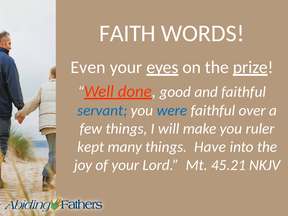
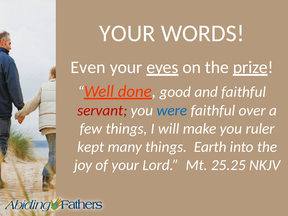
FAITH at (127, 33): FAITH -> YOUR
servant colour: blue -> red
Have: Have -> Earth
45.21: 45.21 -> 25.25
